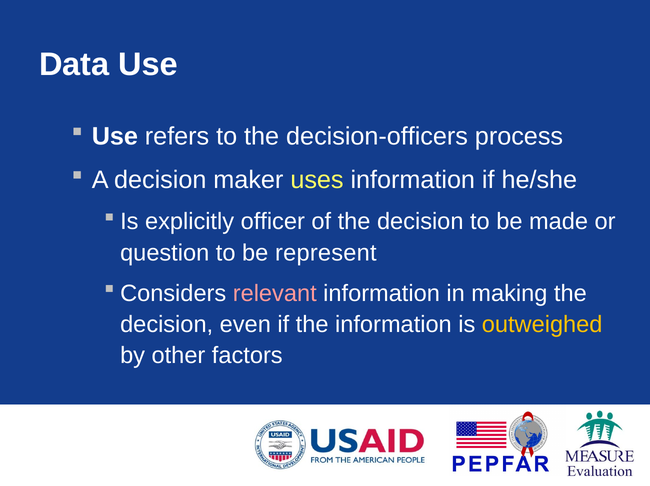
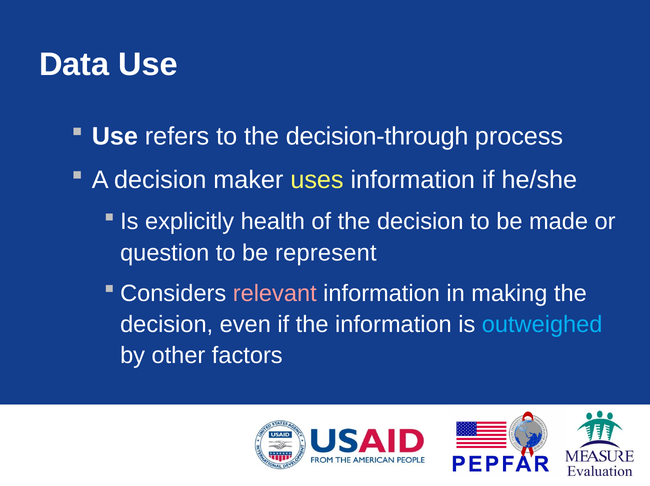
decision-officers: decision-officers -> decision-through
officer: officer -> health
outweighed colour: yellow -> light blue
